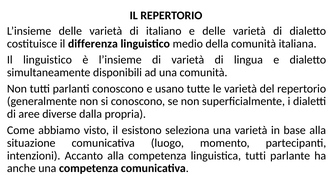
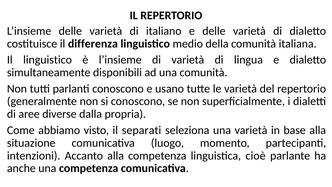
esistono: esistono -> separati
linguistica tutti: tutti -> cioè
